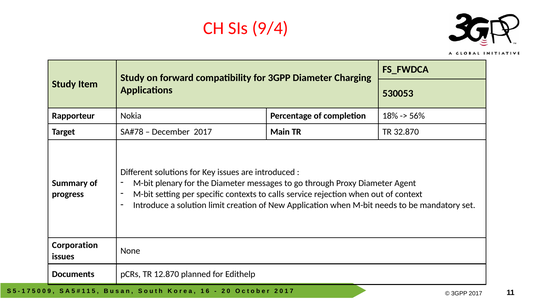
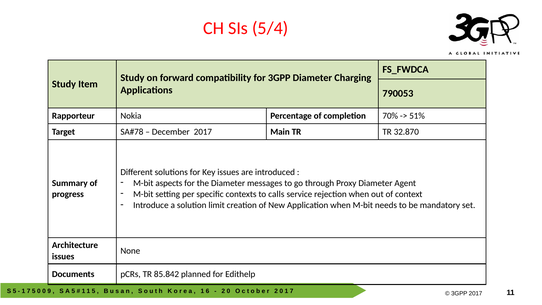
9/4: 9/4 -> 5/4
530053: 530053 -> 790053
18%: 18% -> 70%
56%: 56% -> 51%
plenary: plenary -> aspects
Corporation: Corporation -> Architecture
12.870: 12.870 -> 85.842
